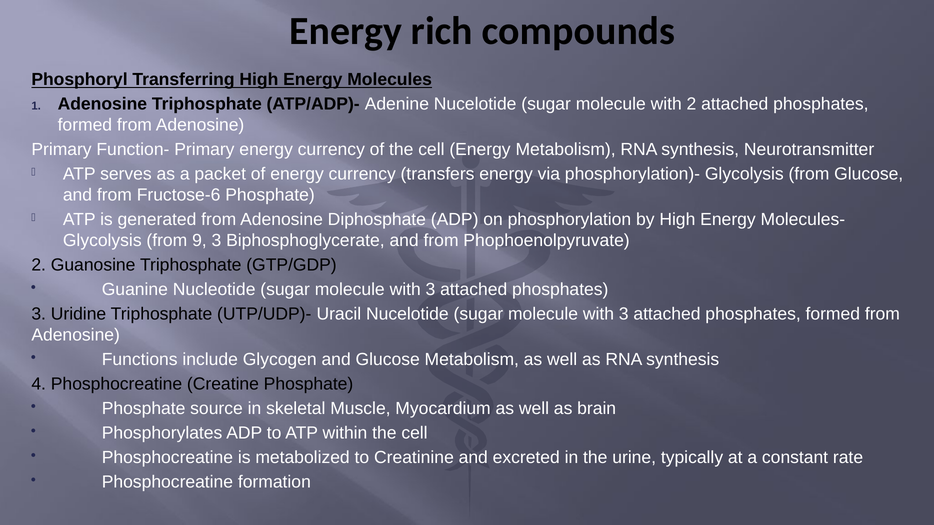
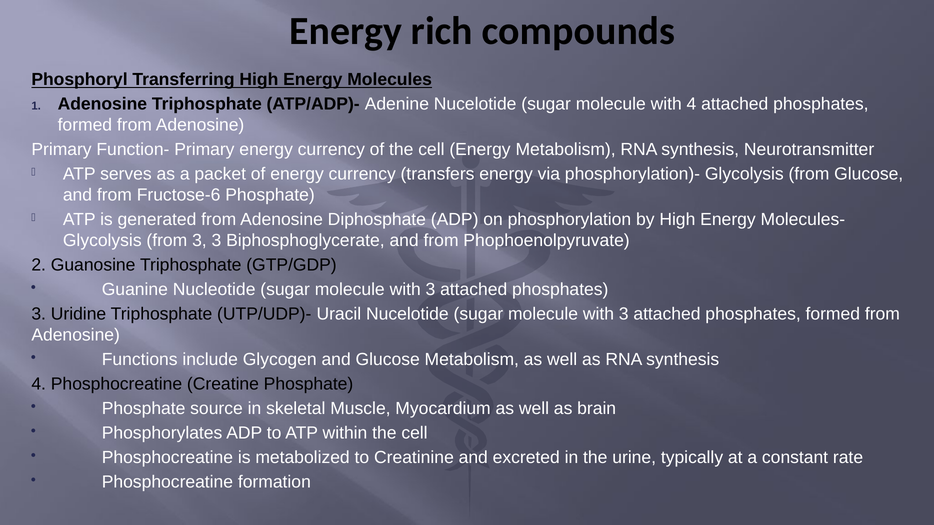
with 2: 2 -> 4
from 9: 9 -> 3
